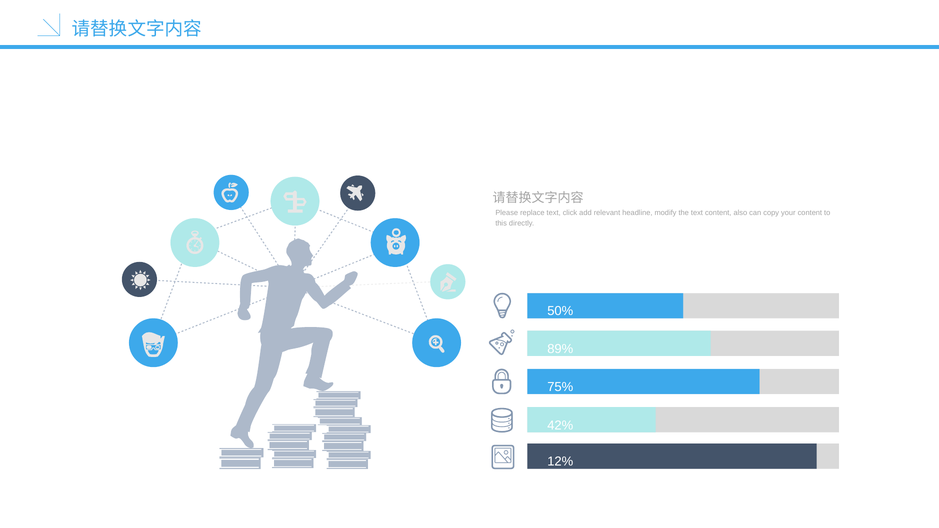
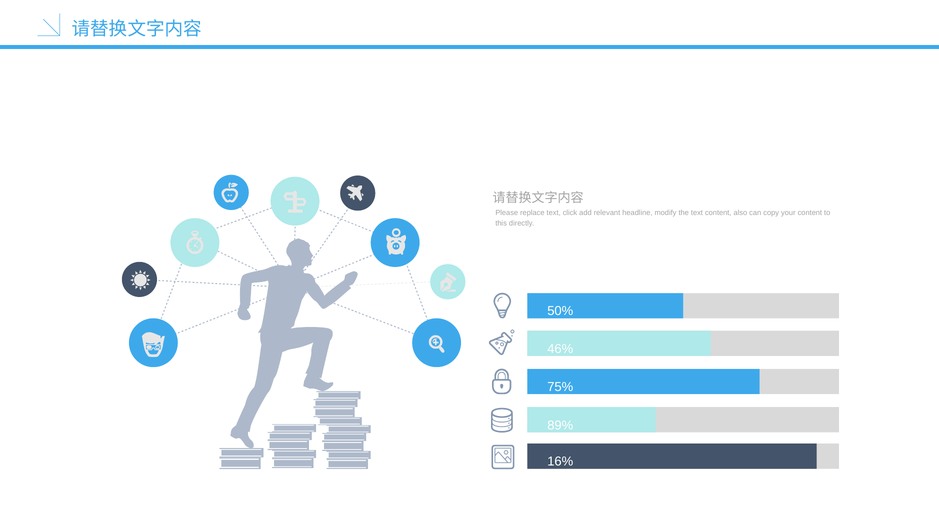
89%: 89% -> 46%
42%: 42% -> 89%
12%: 12% -> 16%
